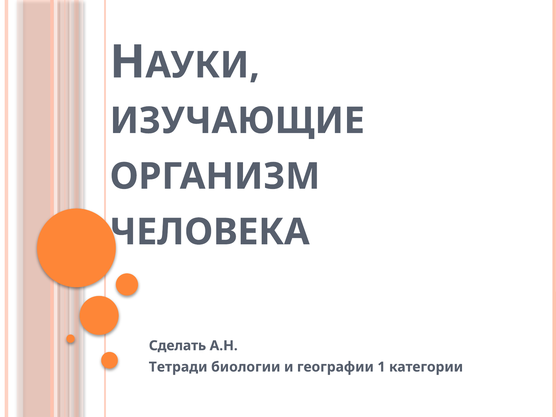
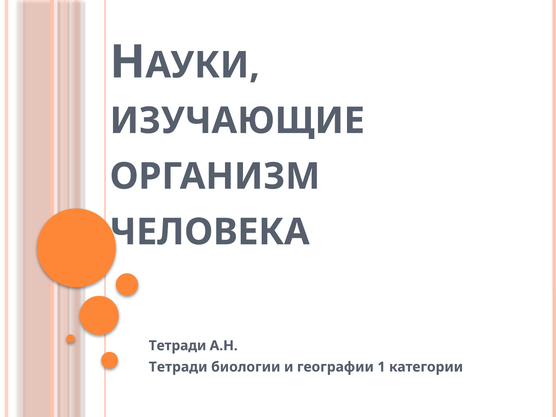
Сделать at (177, 346): Сделать -> Тетради
